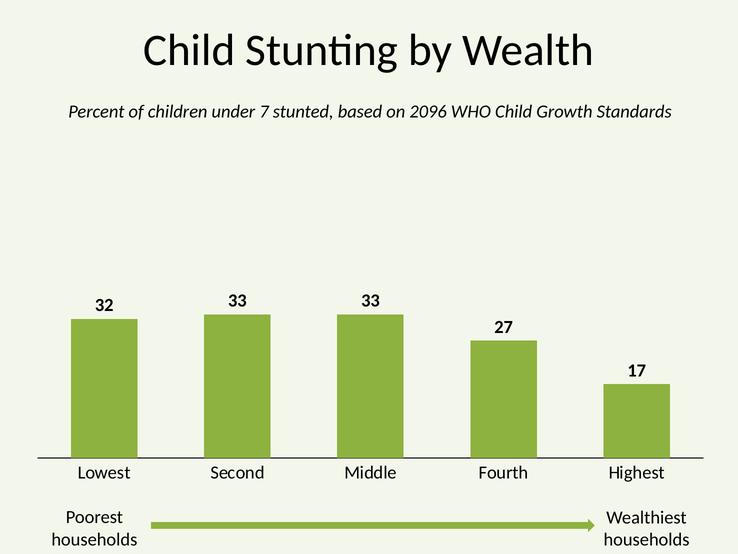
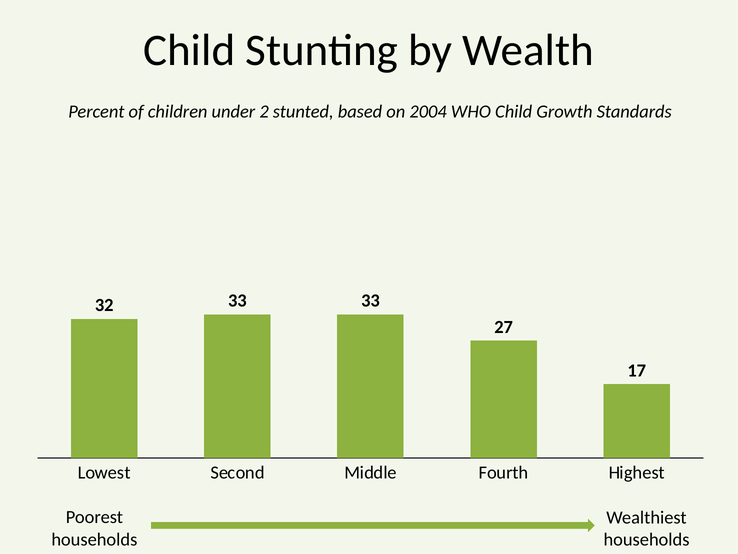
7: 7 -> 2
2096: 2096 -> 2004
